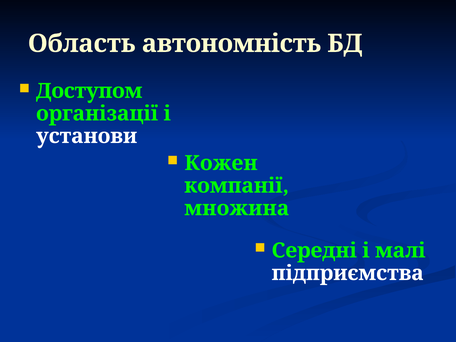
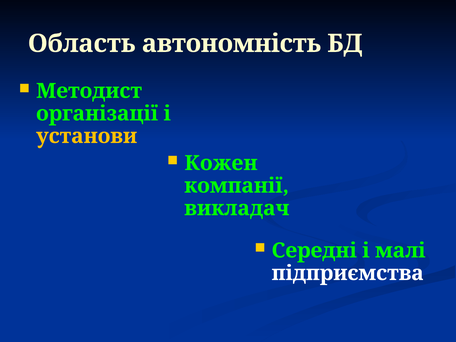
Доступом: Доступом -> Методист
установи colour: white -> yellow
множина: множина -> викладач
